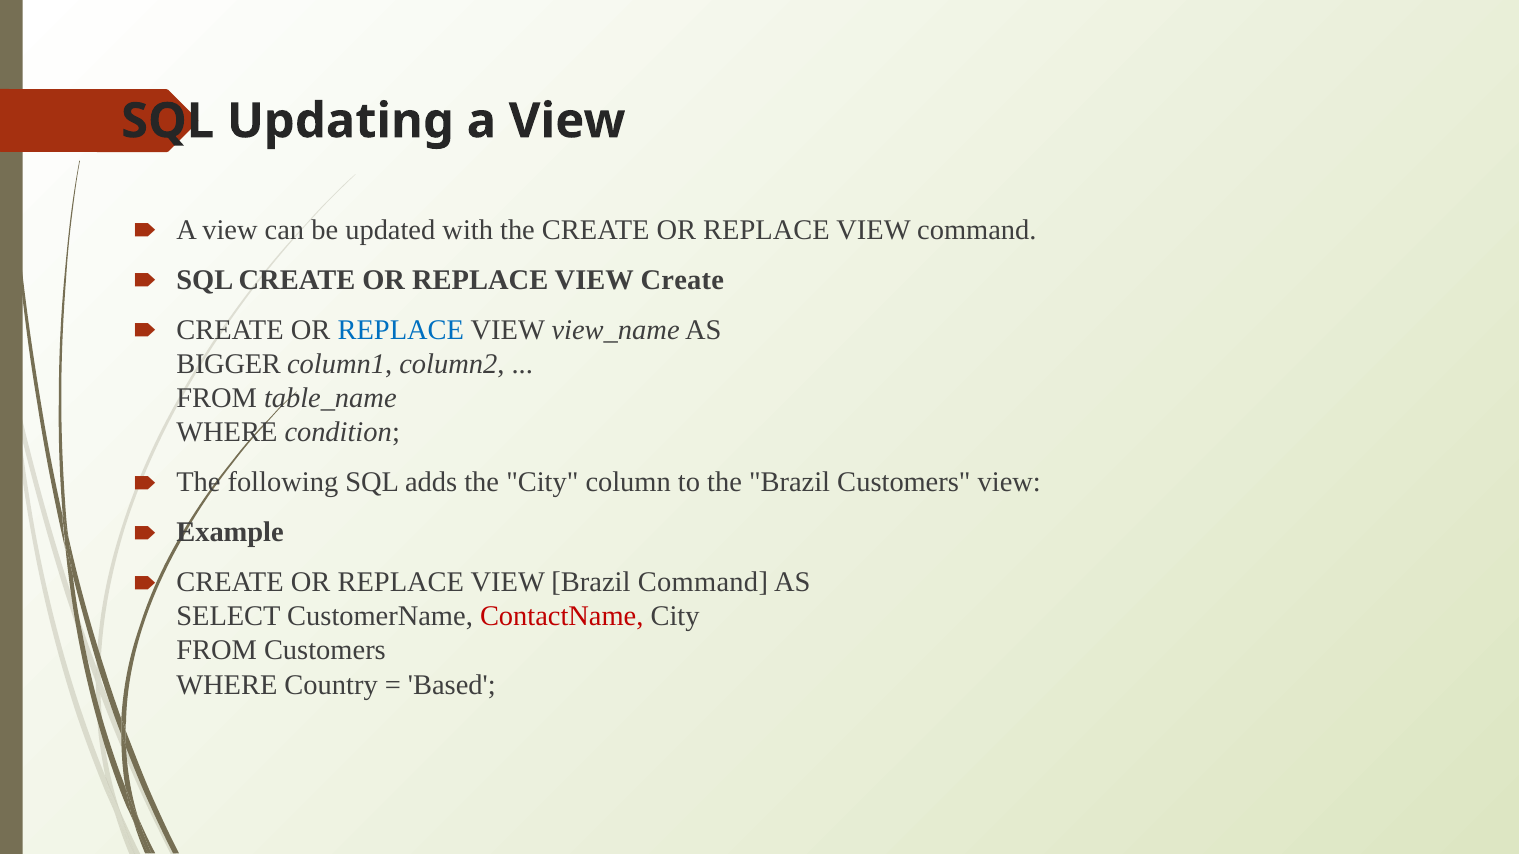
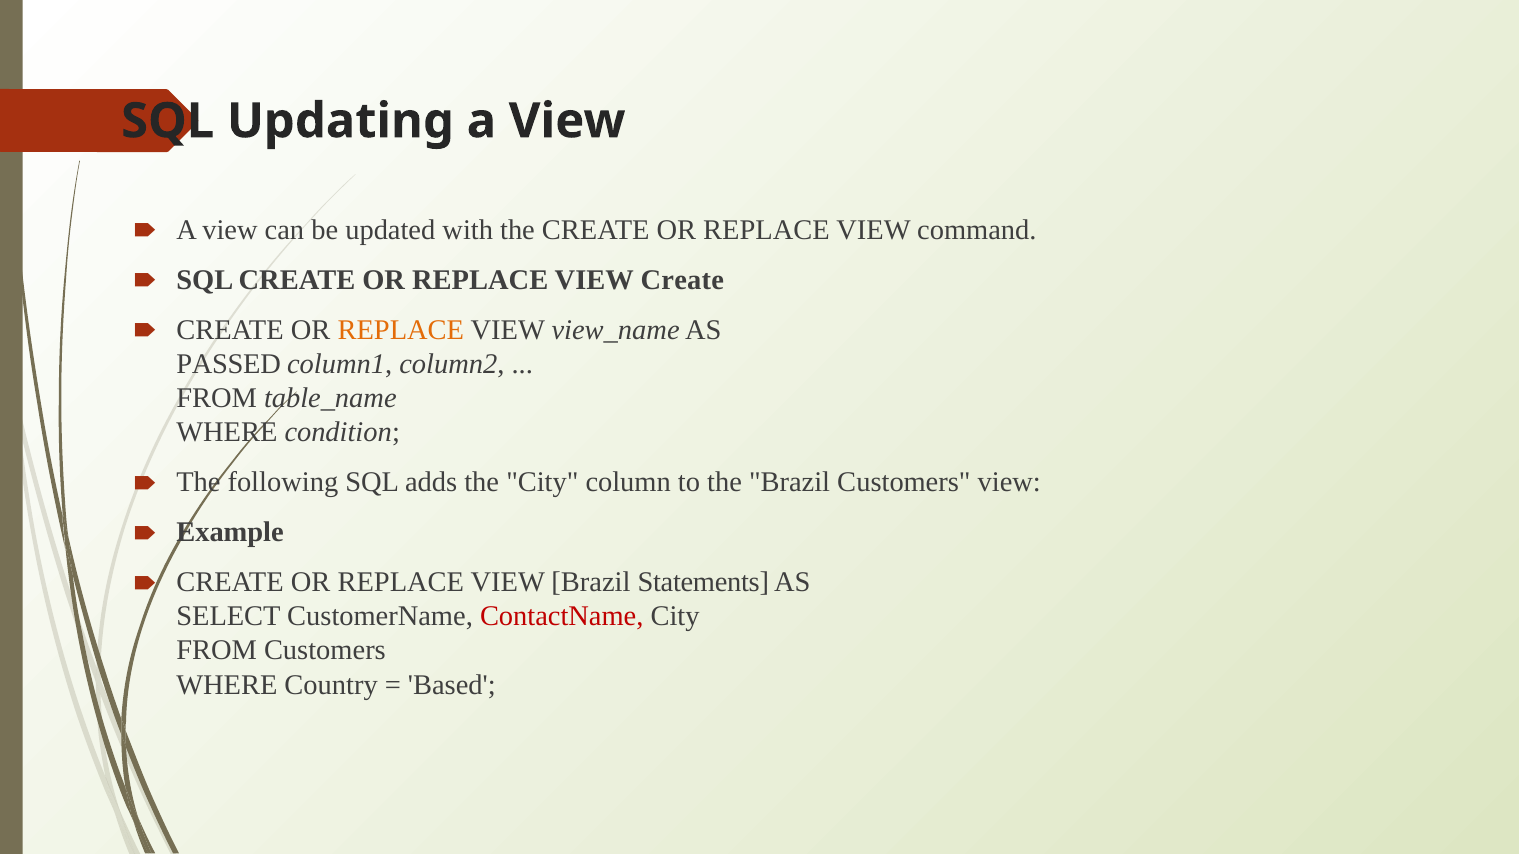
REPLACE at (401, 330) colour: blue -> orange
BIGGER: BIGGER -> PASSED
Brazil Command: Command -> Statements
